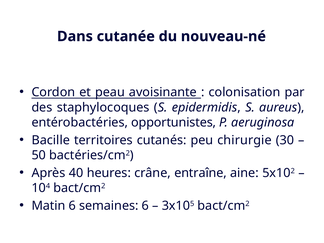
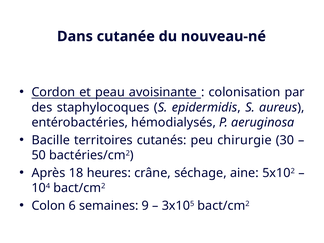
opportunistes: opportunistes -> hémodialysés
40: 40 -> 18
entraîne: entraîne -> séchage
Matin: Matin -> Colon
semaines 6: 6 -> 9
